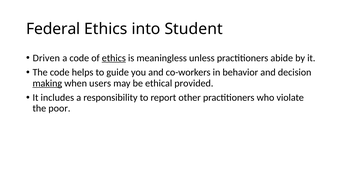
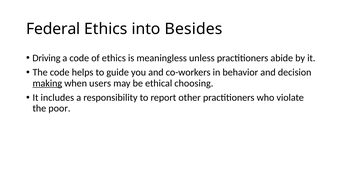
Student: Student -> Besides
Driven: Driven -> Driving
ethics at (114, 58) underline: present -> none
provided: provided -> choosing
